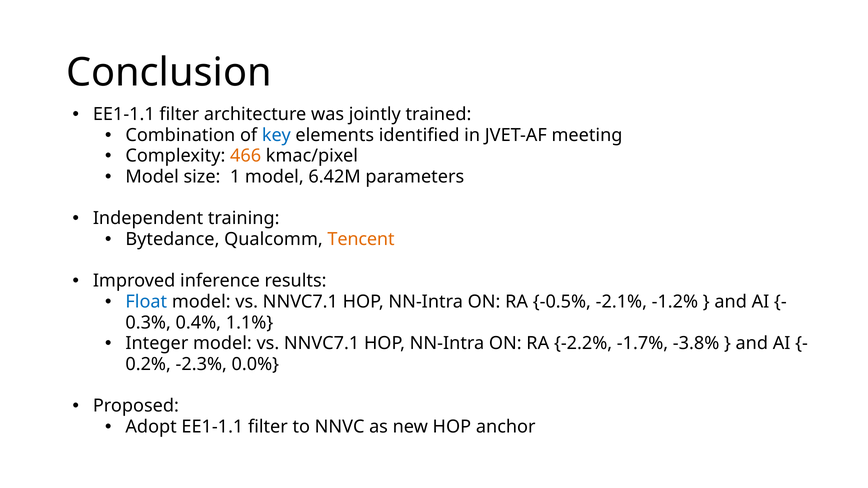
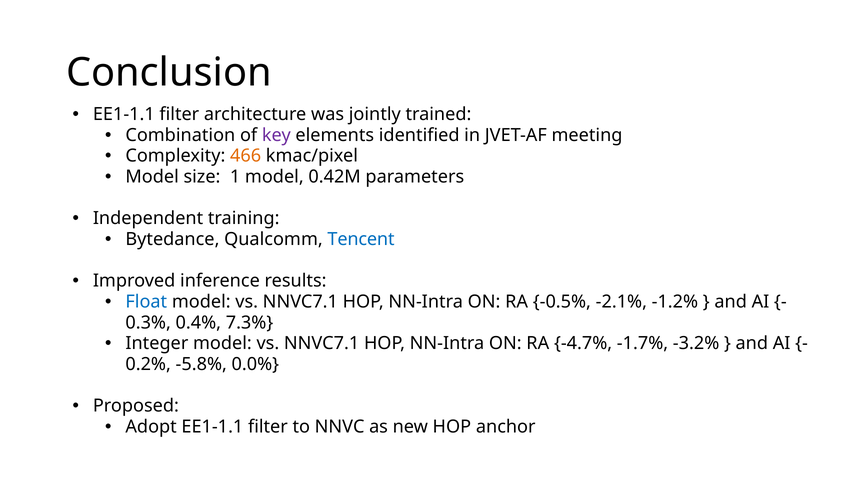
key colour: blue -> purple
6.42M: 6.42M -> 0.42M
Tencent colour: orange -> blue
1.1%: 1.1% -> 7.3%
-2.2%: -2.2% -> -4.7%
-3.8%: -3.8% -> -3.2%
-2.3%: -2.3% -> -5.8%
